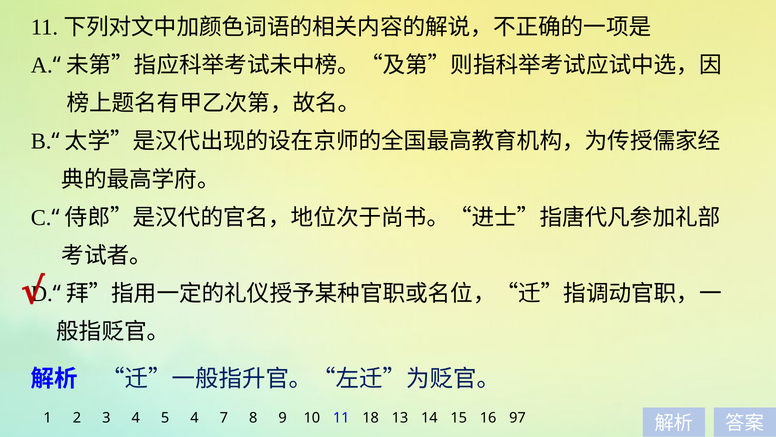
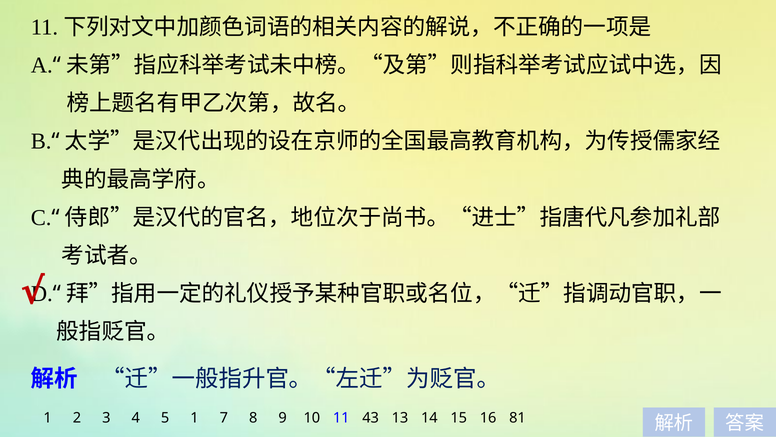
5 4: 4 -> 1
18: 18 -> 43
97: 97 -> 81
